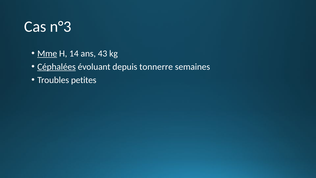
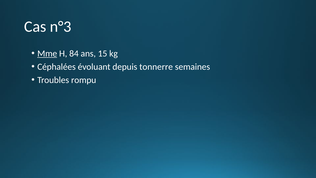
14: 14 -> 84
43: 43 -> 15
Céphalées underline: present -> none
petites: petites -> rompu
